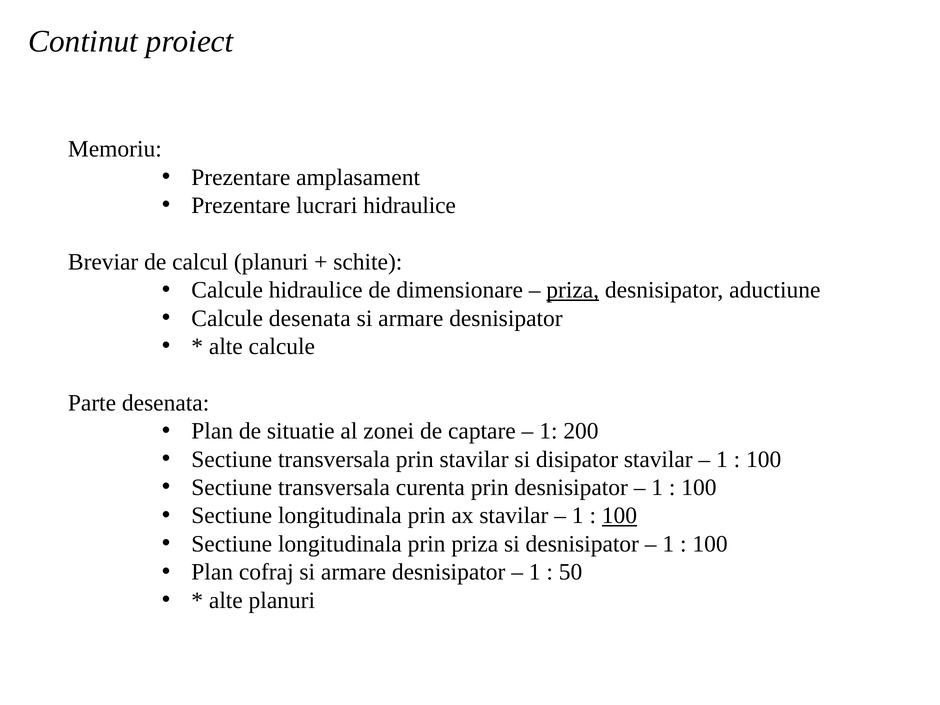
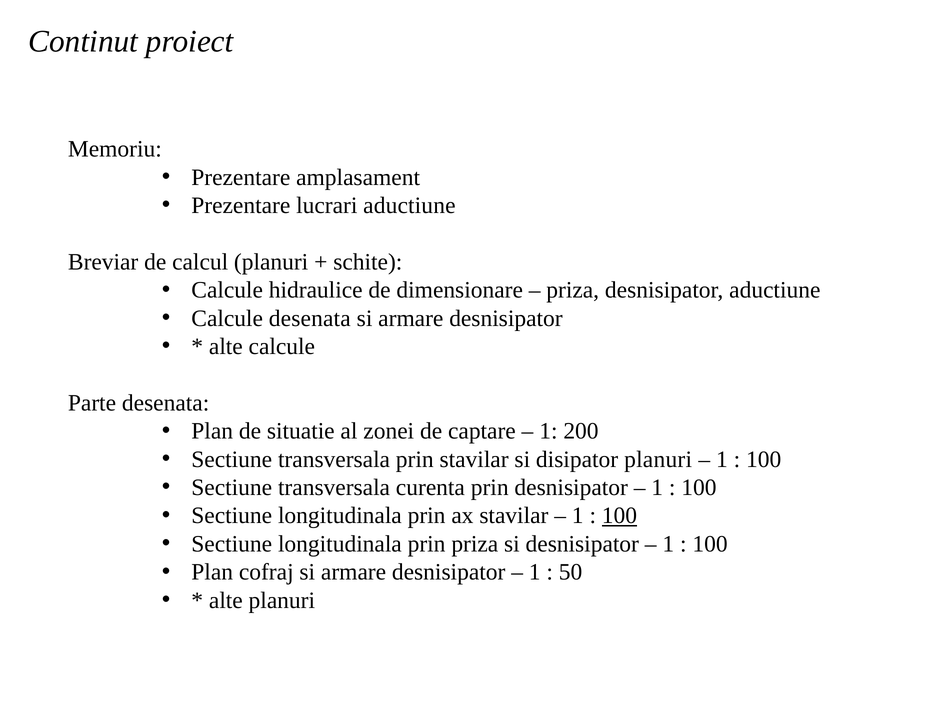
lucrari hidraulice: hidraulice -> aductiune
priza at (573, 290) underline: present -> none
disipator stavilar: stavilar -> planuri
